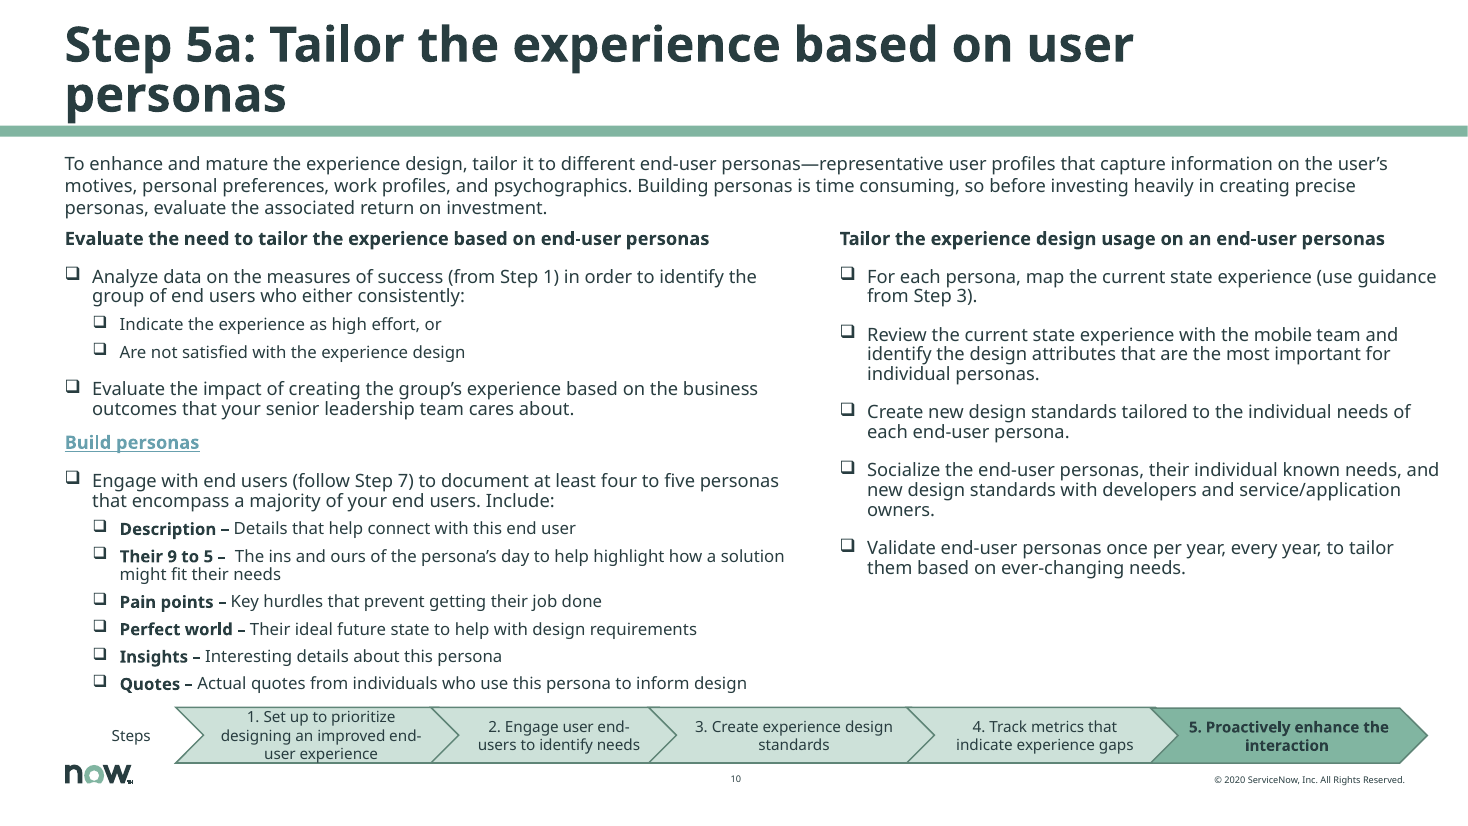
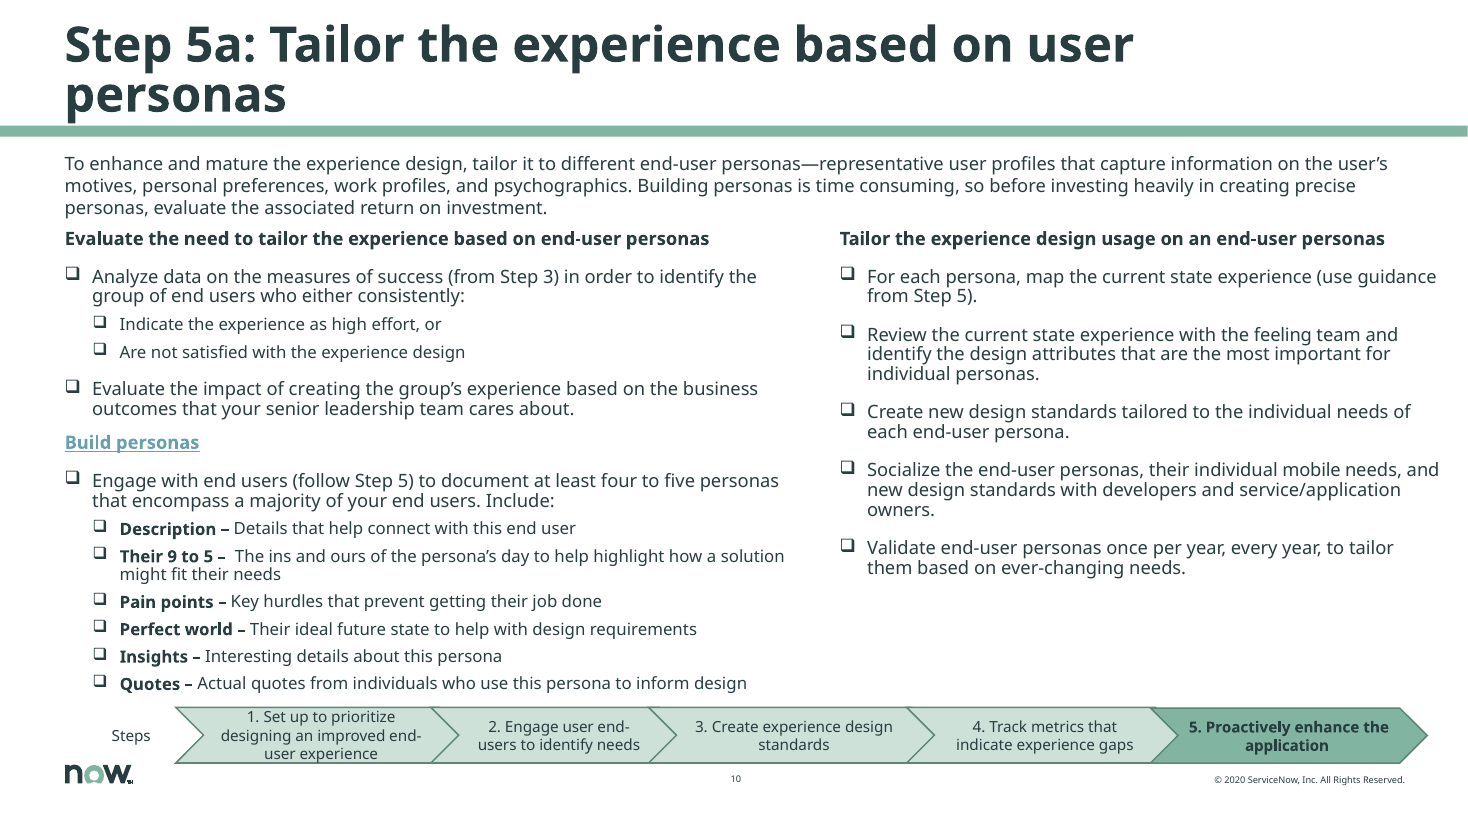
Step 1: 1 -> 3
from Step 3: 3 -> 5
mobile: mobile -> feeling
known: known -> mobile
follow Step 7: 7 -> 5
interaction: interaction -> application
